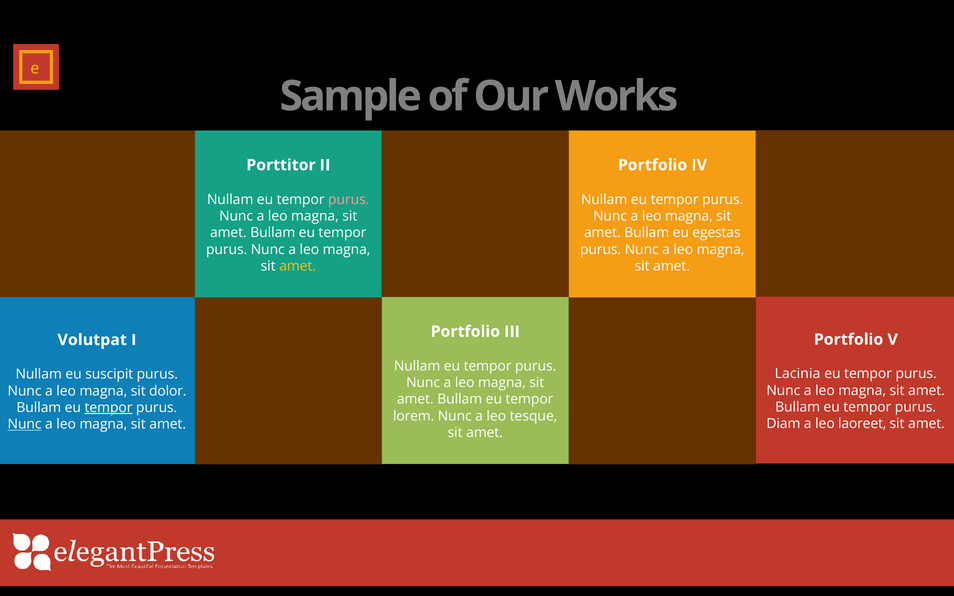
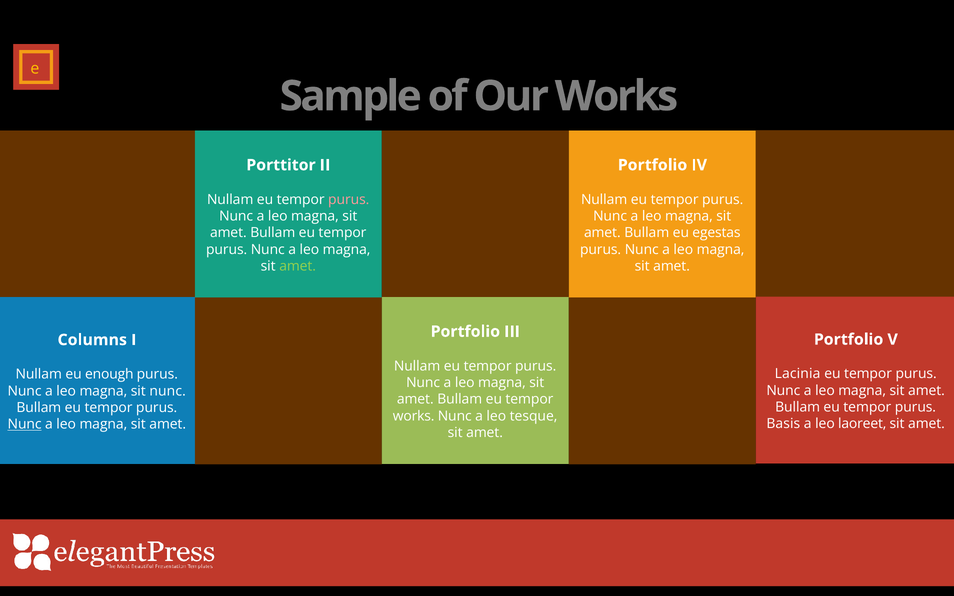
amet at (298, 266) colour: yellow -> light green
Volutpat: Volutpat -> Columns
suscipit: suscipit -> enough
sit dolor: dolor -> nunc
tempor at (109, 408) underline: present -> none
lorem at (414, 416): lorem -> works
Diam: Diam -> Basis
